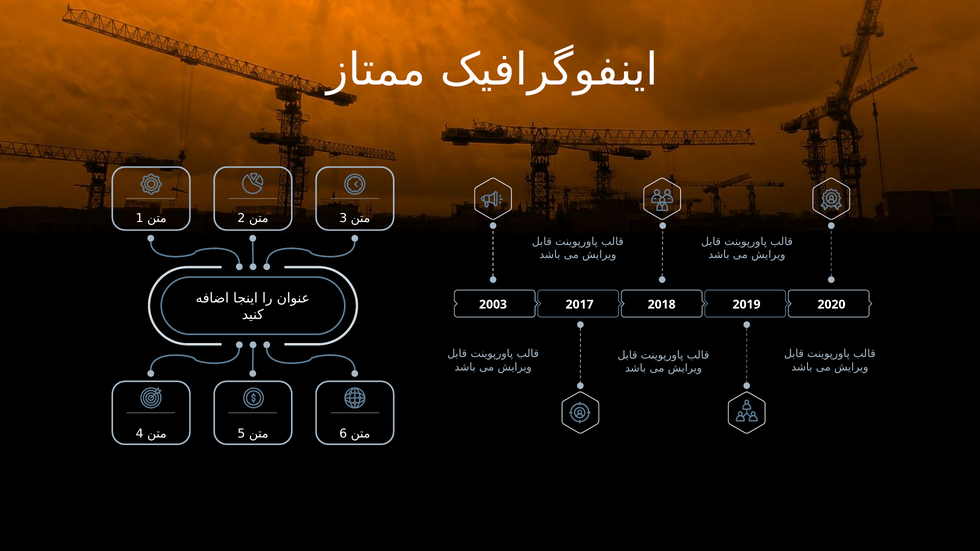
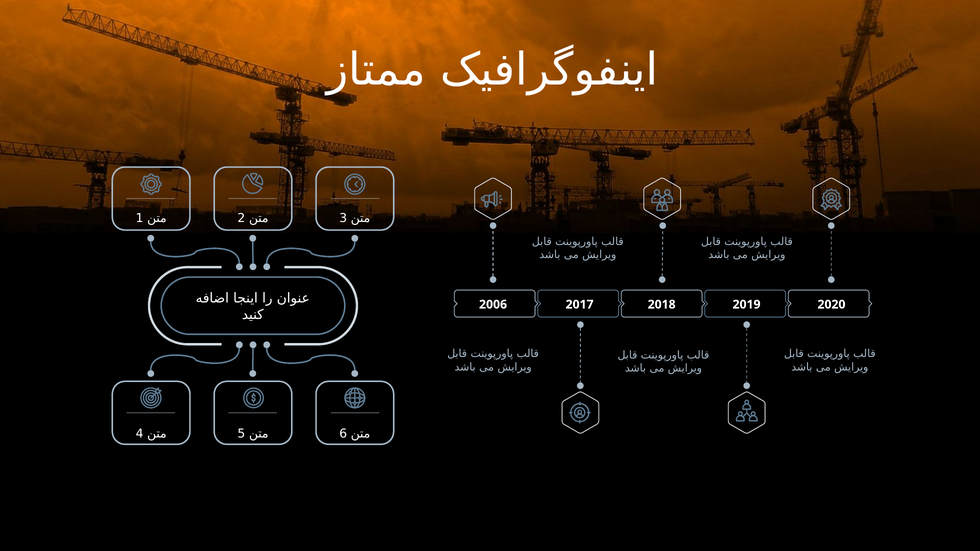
2003: 2003 -> 2006
